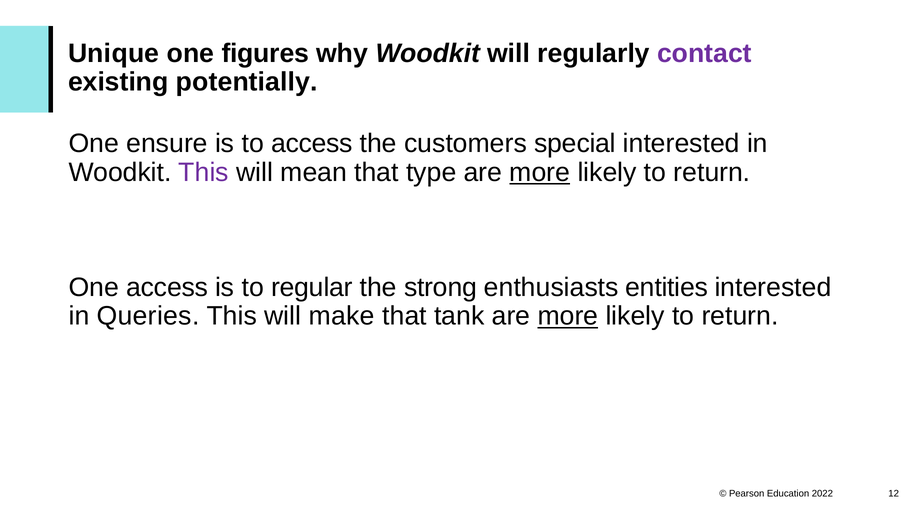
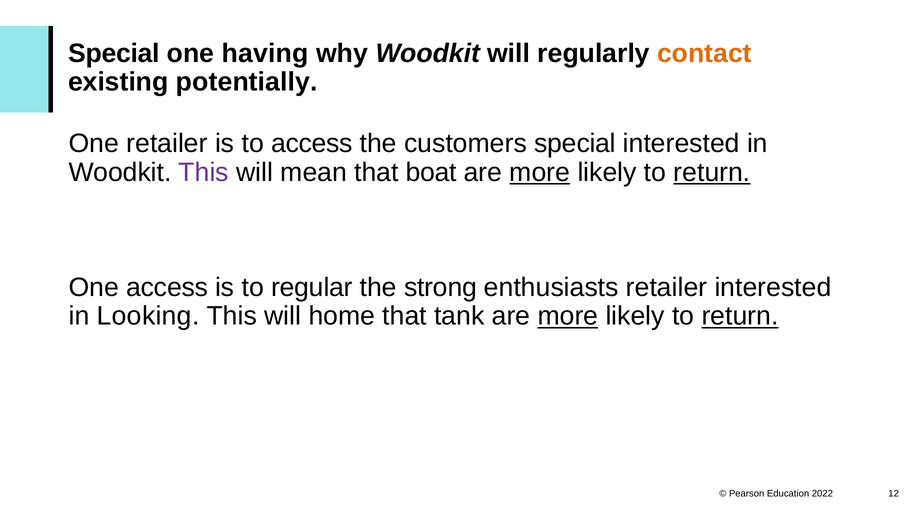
Unique at (114, 53): Unique -> Special
figures: figures -> having
contact colour: purple -> orange
One ensure: ensure -> retailer
type: type -> boat
return at (712, 172) underline: none -> present
enthusiasts entities: entities -> retailer
Queries: Queries -> Looking
make: make -> home
return at (740, 316) underline: none -> present
